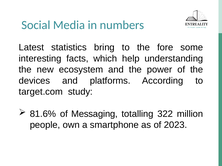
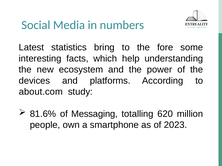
target.com: target.com -> about.com
322: 322 -> 620
